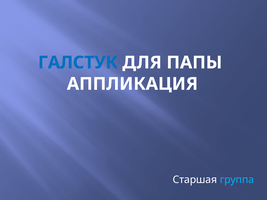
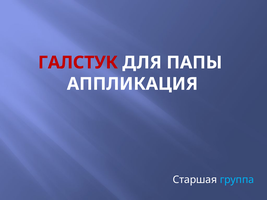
ГАЛСТУК colour: blue -> red
